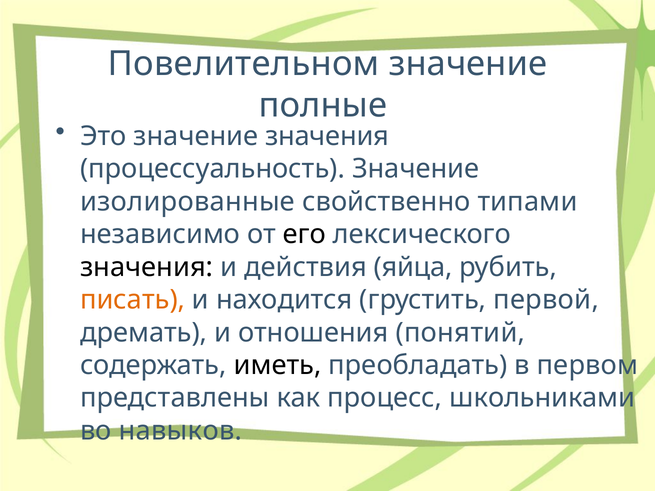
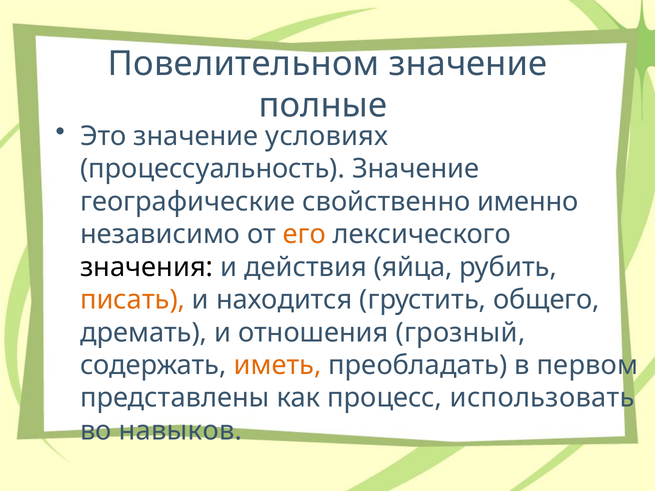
значение значения: значения -> условиях
изолированные: изолированные -> географические
типами: типами -> именно
его colour: black -> orange
первой: первой -> общего
понятий: понятий -> грозный
иметь colour: black -> orange
школьниками: школьниками -> использовать
